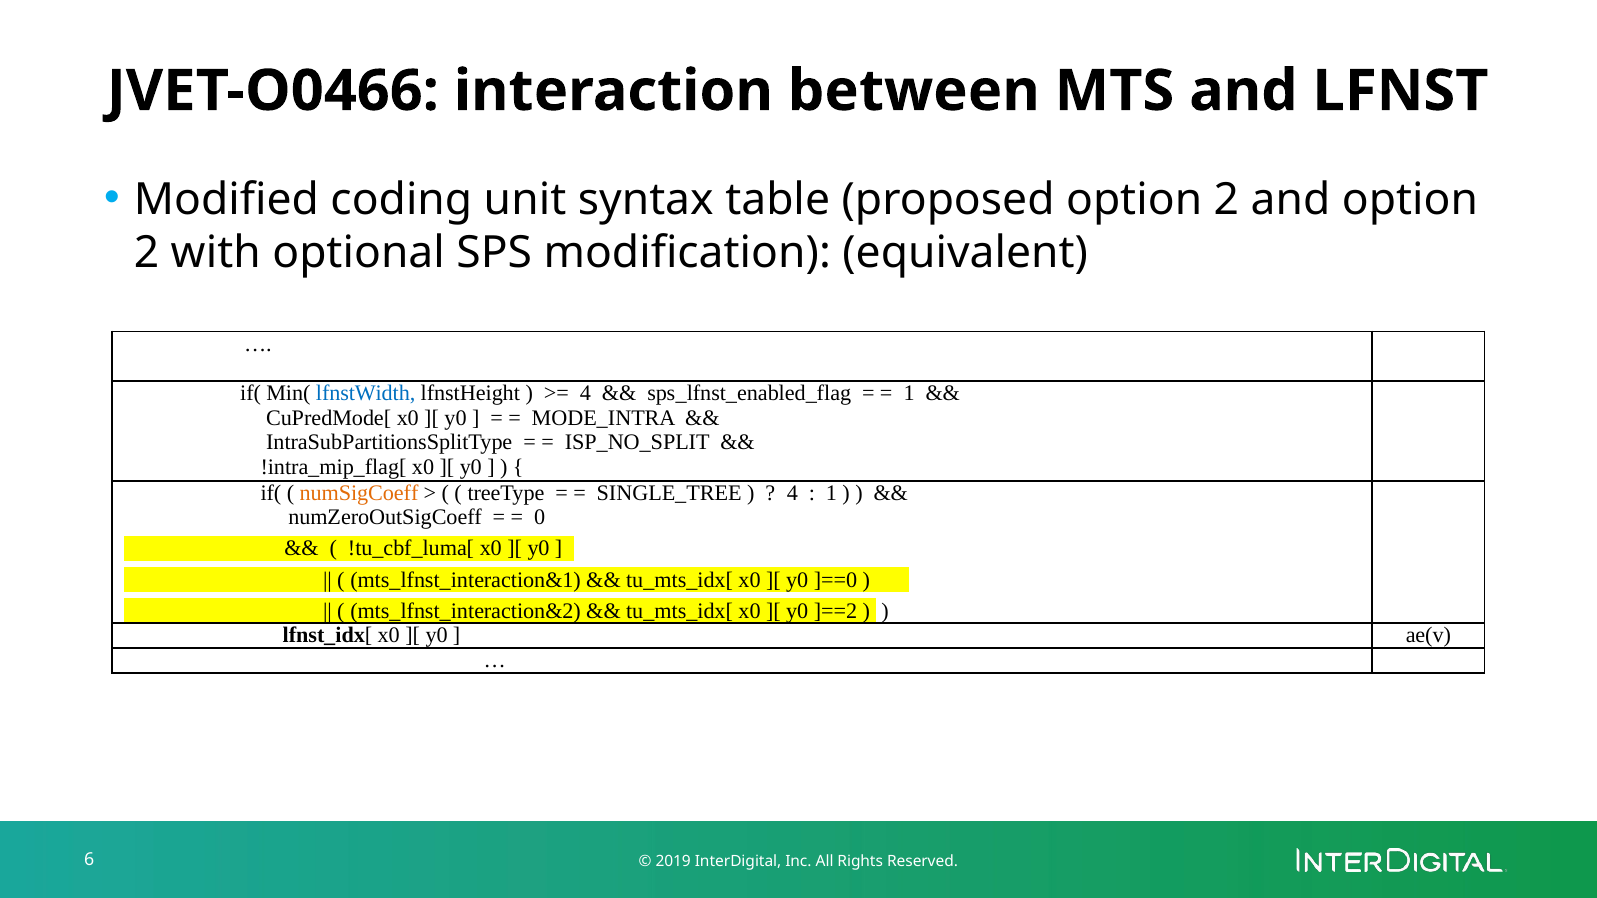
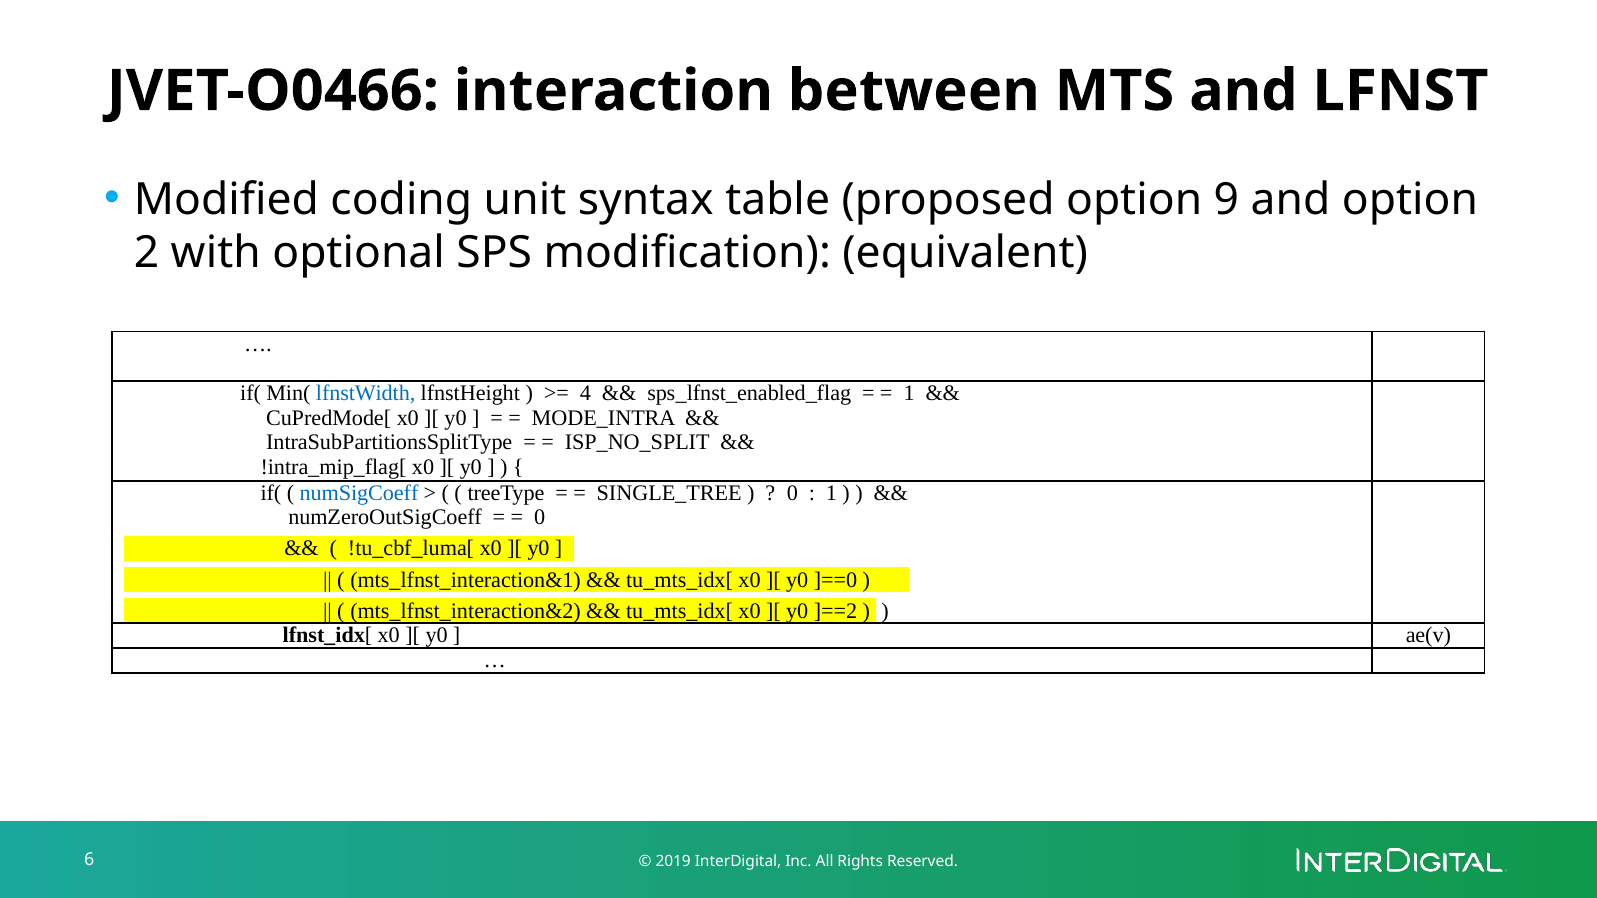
proposed option 2: 2 -> 9
numSigCoeff colour: orange -> blue
4 at (792, 493): 4 -> 0
